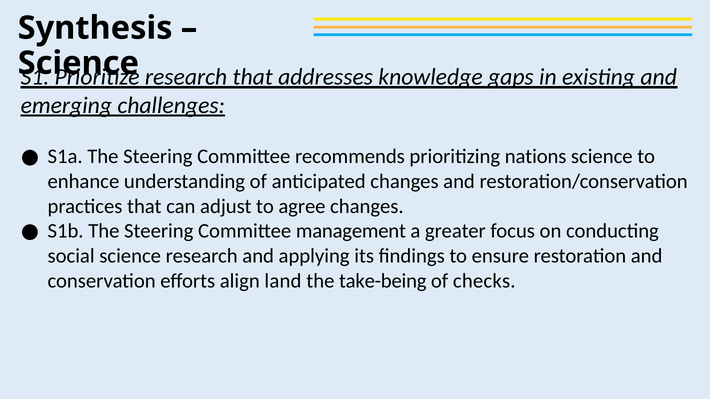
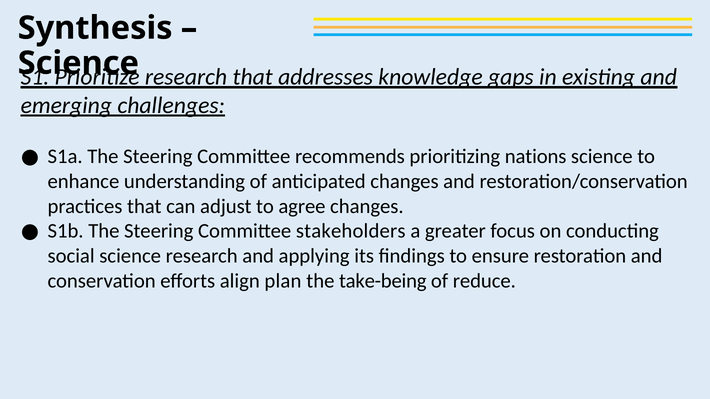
management: management -> stakeholders
land: land -> plan
checks: checks -> reduce
